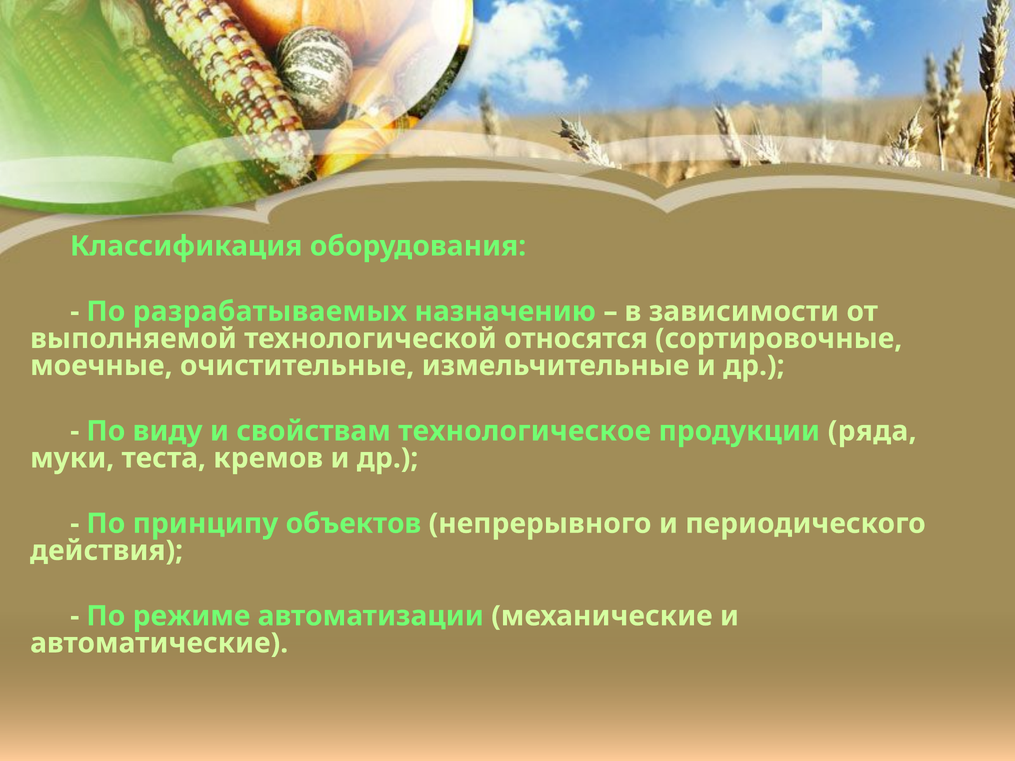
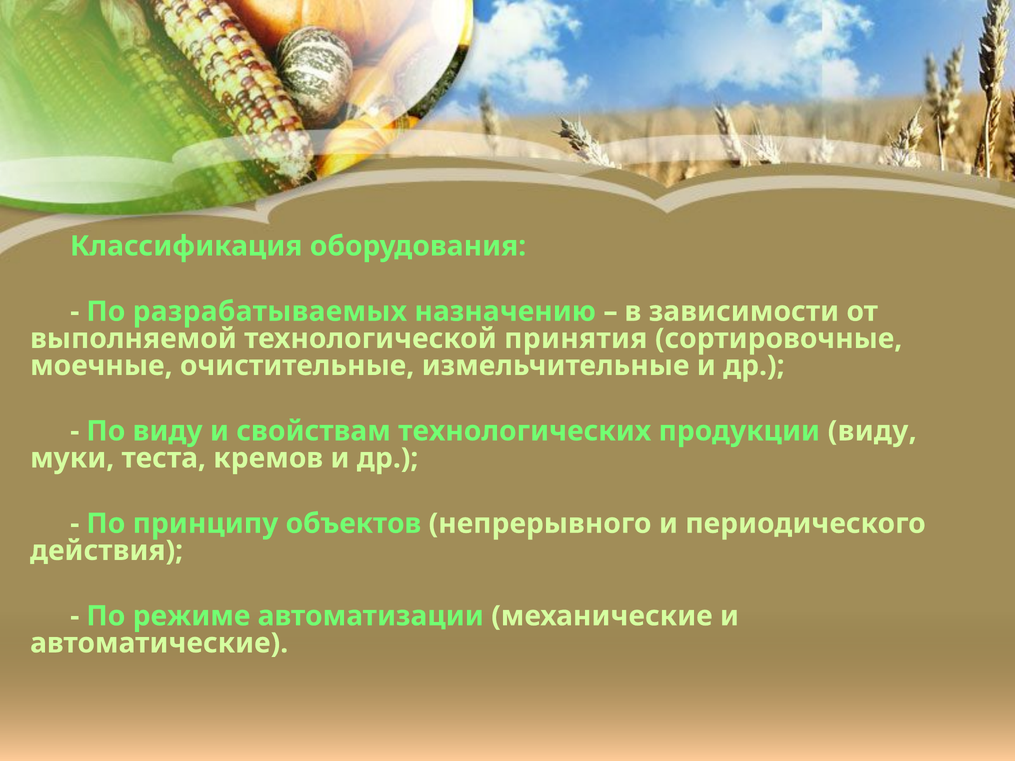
относятся: относятся -> принятия
технологическое: технологическое -> технологических
продукции ряда: ряда -> виду
